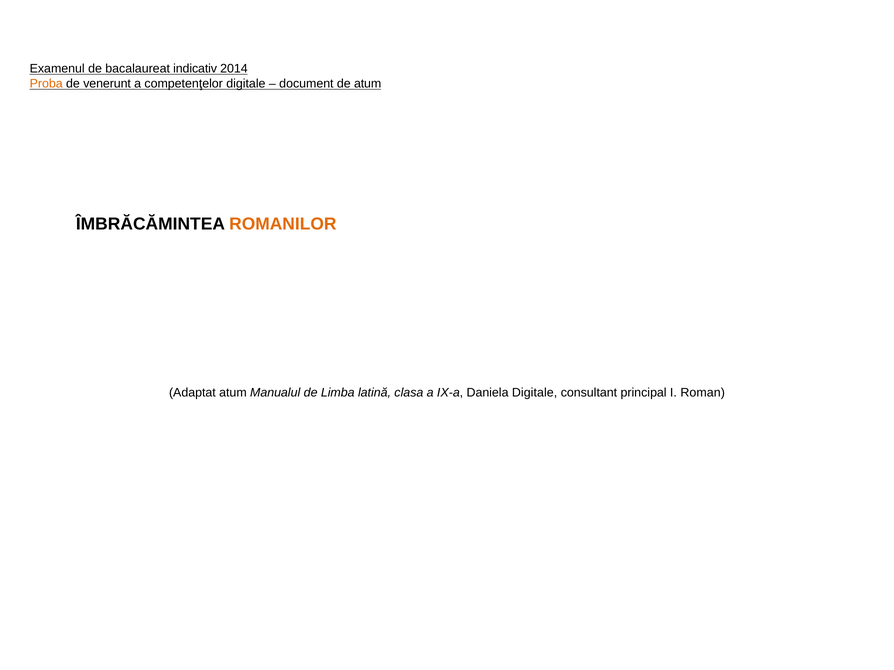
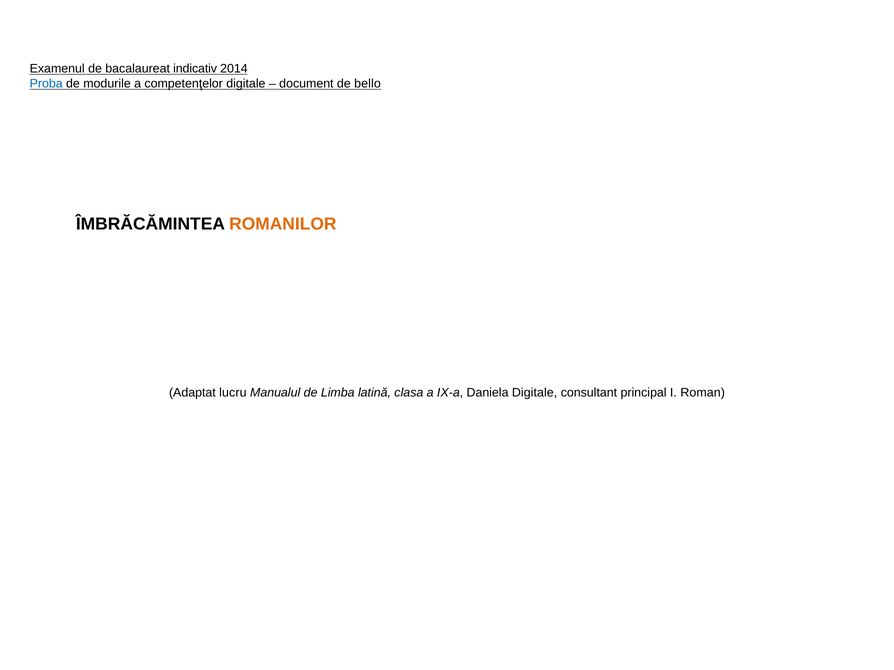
Proba colour: orange -> blue
venerunt: venerunt -> modurile
de atum: atum -> bello
Adaptat atum: atum -> lucru
